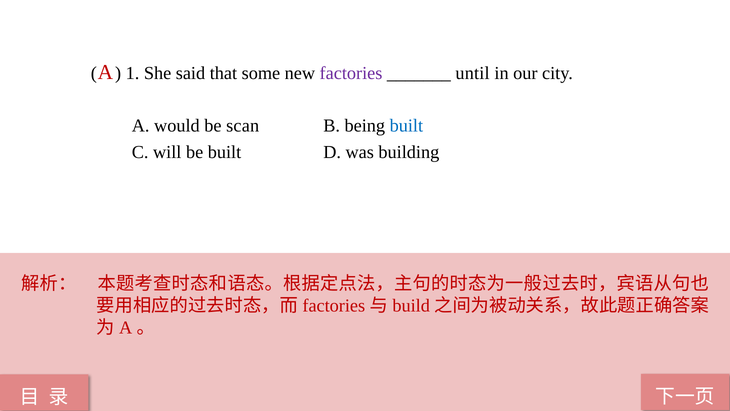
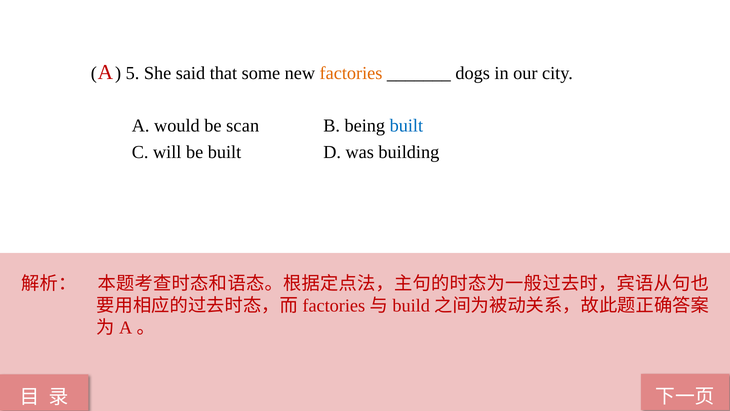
1: 1 -> 5
factories colour: purple -> orange
until: until -> dogs
